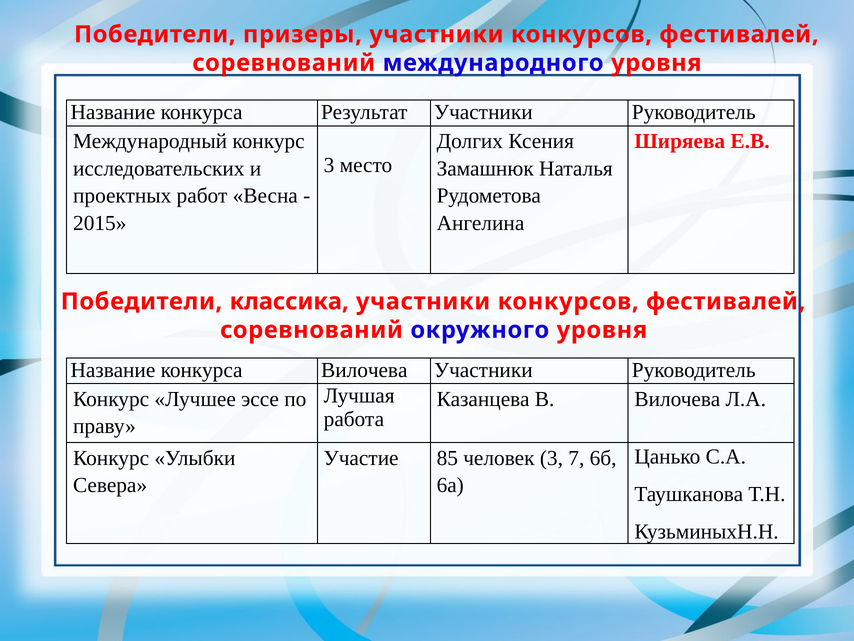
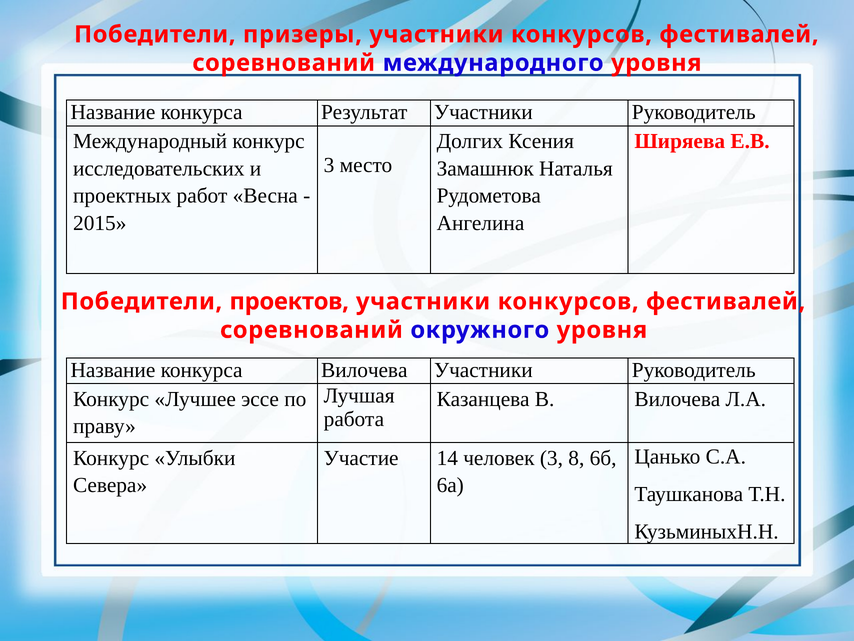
классика: классика -> проектов
85: 85 -> 14
7: 7 -> 8
